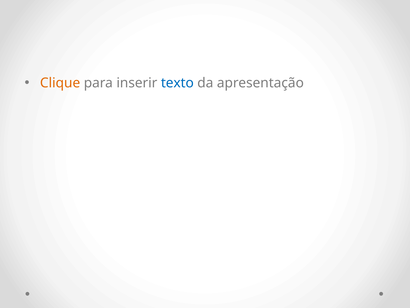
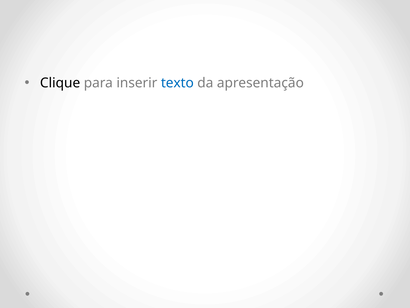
Clique colour: orange -> black
